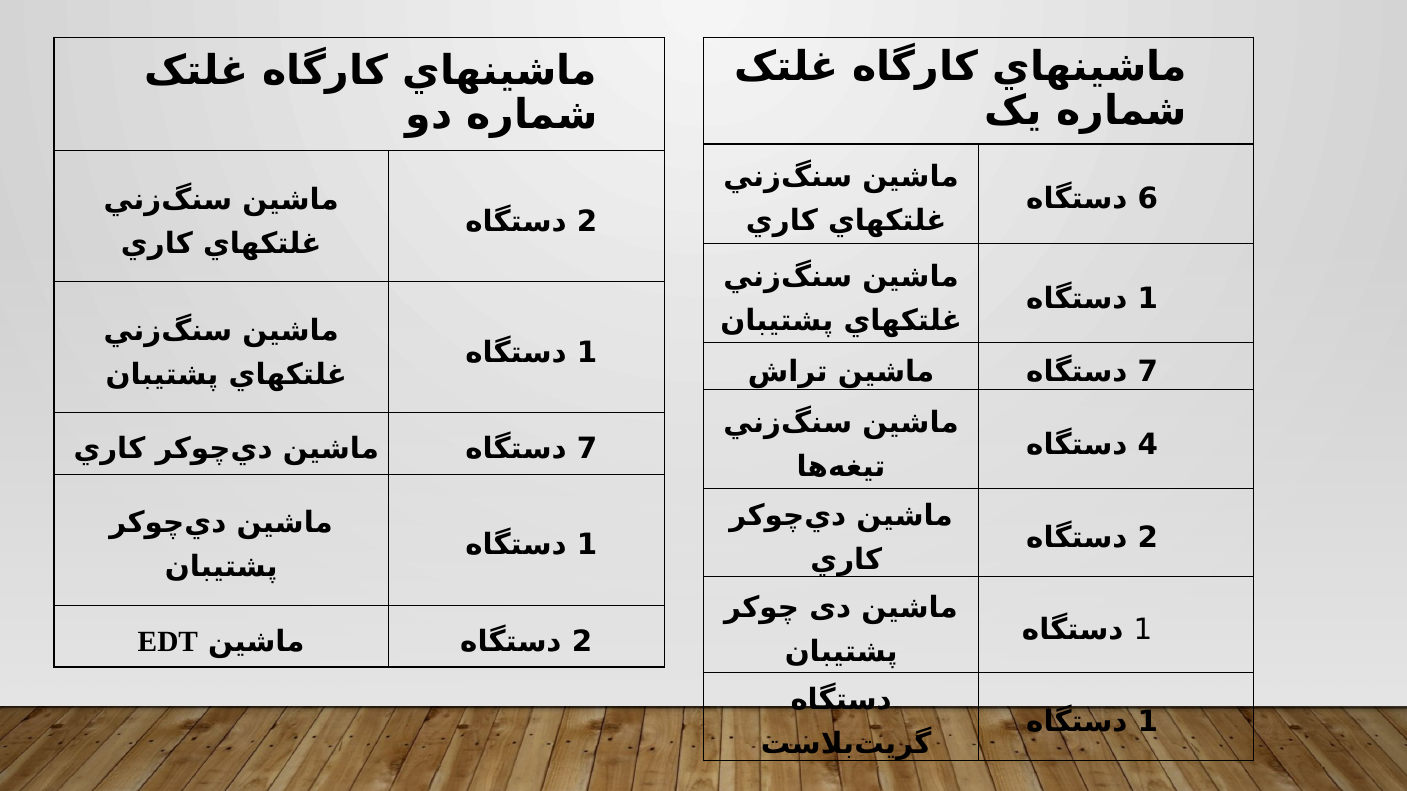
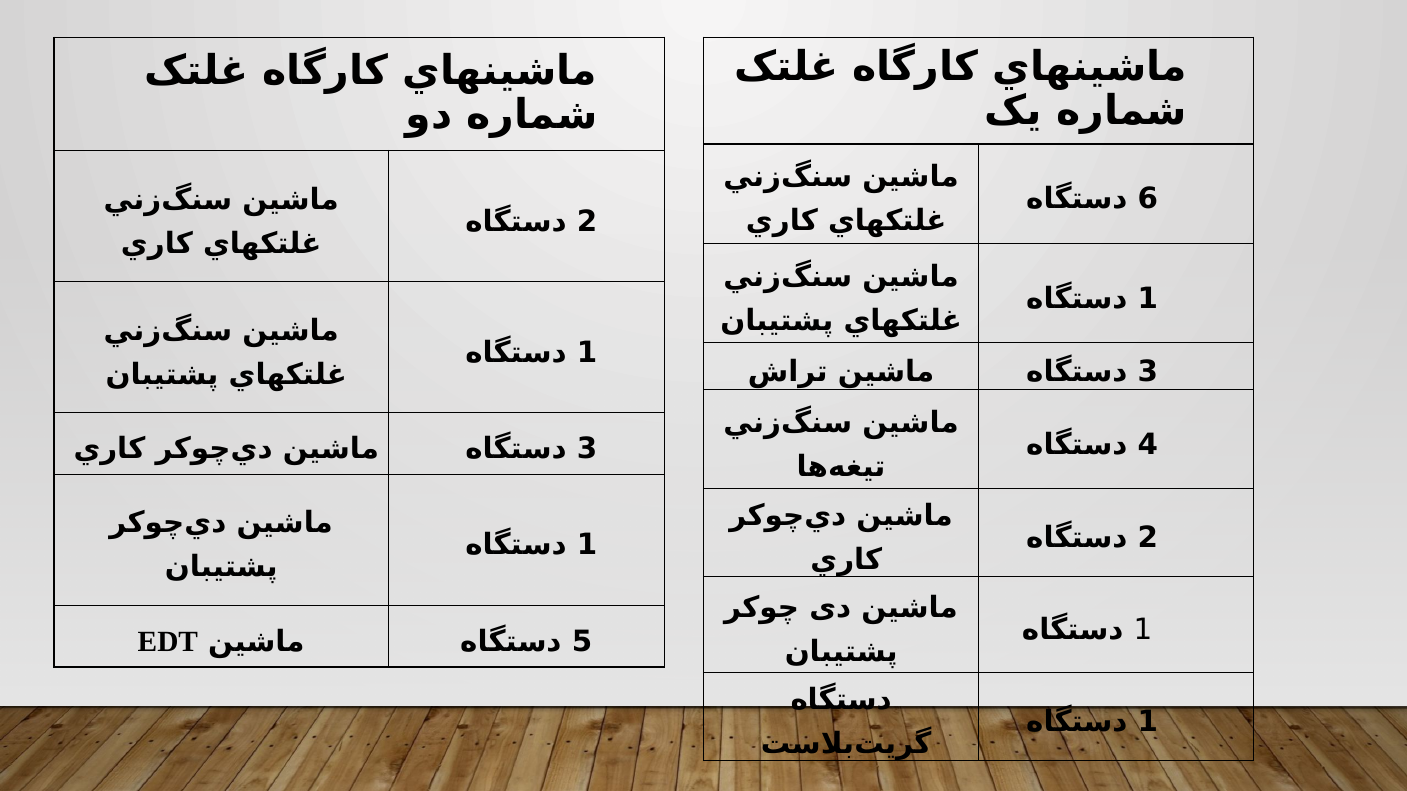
7 at (1148, 372): 7 -> 3
7 at (587, 449): 7 -> 3
EDT 2: 2 -> 5
